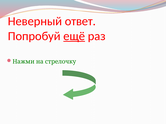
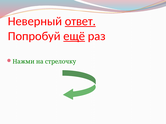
ответ underline: none -> present
